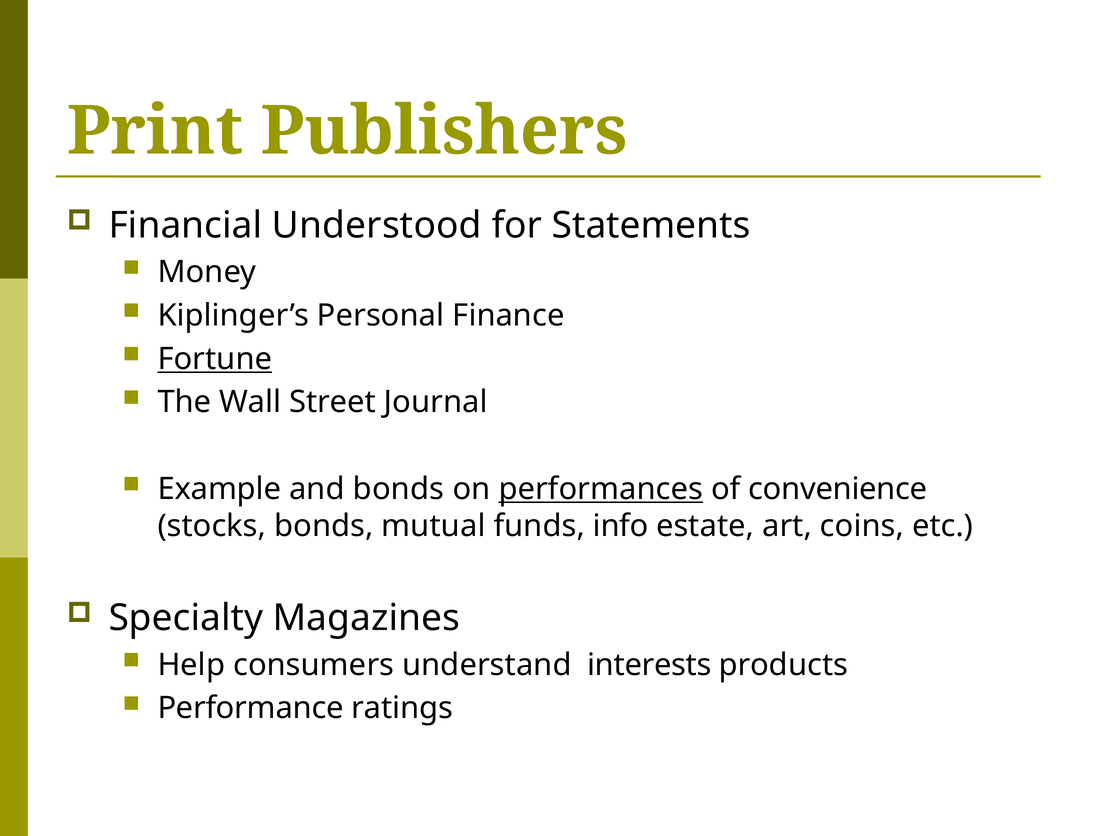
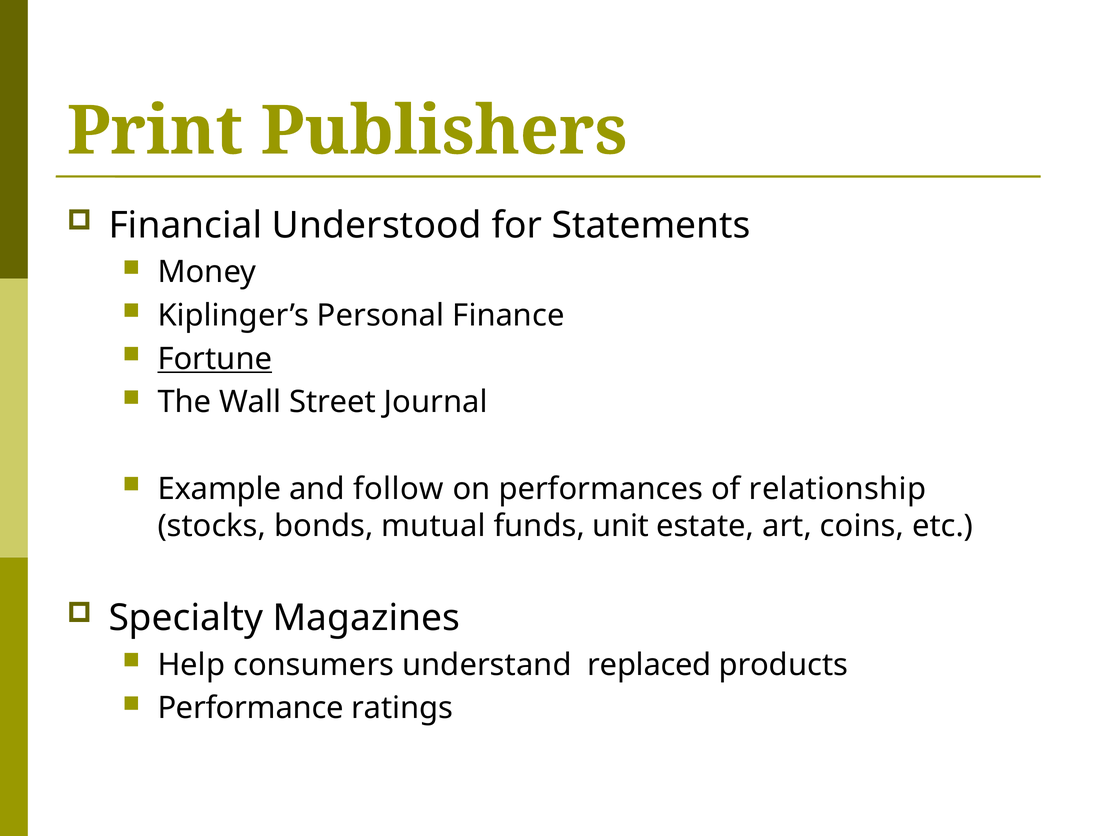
and bonds: bonds -> follow
performances underline: present -> none
convenience: convenience -> relationship
info: info -> unit
interests: interests -> replaced
